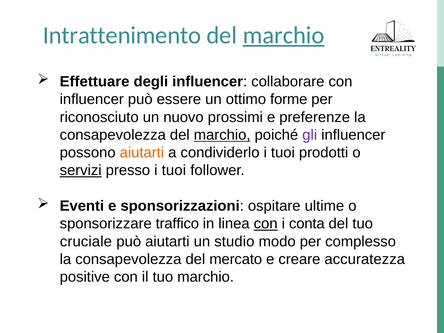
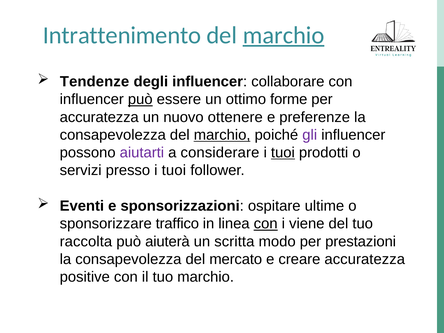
Effettuare: Effettuare -> Tendenze
può at (140, 99) underline: none -> present
riconosciuto at (99, 117): riconosciuto -> accuratezza
prossimi: prossimi -> ottenere
aiutarti at (142, 153) colour: orange -> purple
condividerlo: condividerlo -> considerare
tuoi at (283, 153) underline: none -> present
servizi underline: present -> none
conta: conta -> viene
cruciale: cruciale -> raccolta
può aiutarti: aiutarti -> aiuterà
studio: studio -> scritta
complesso: complesso -> prestazioni
